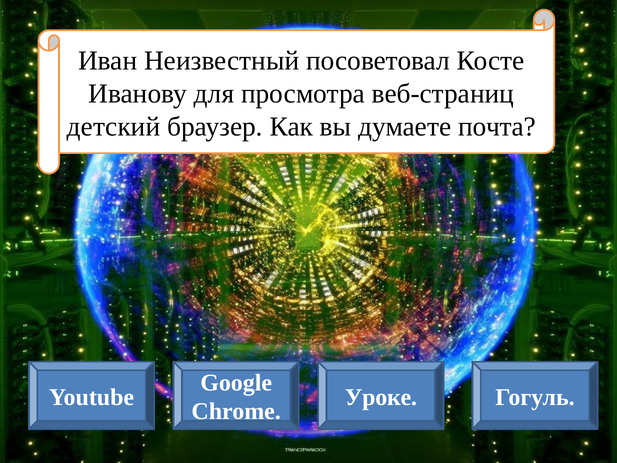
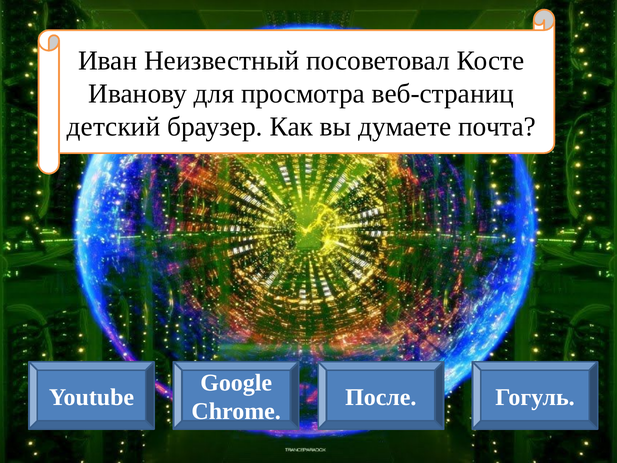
Уроке: Уроке -> После
